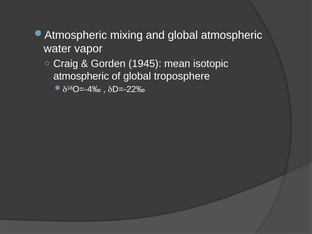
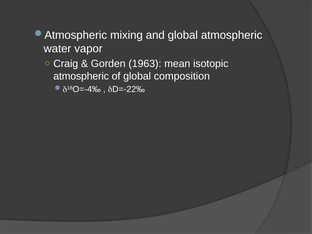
1945: 1945 -> 1963
troposphere: troposphere -> composition
